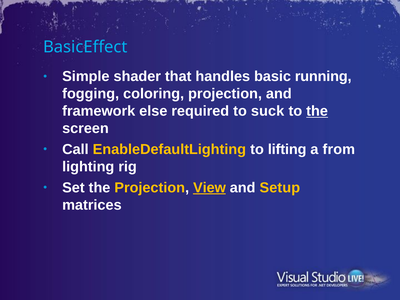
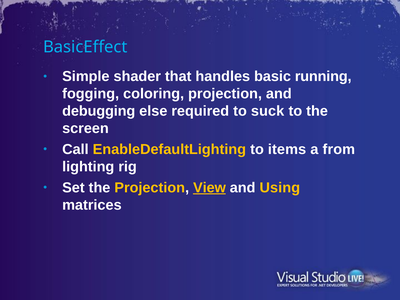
framework: framework -> debugging
the at (317, 111) underline: present -> none
lifting: lifting -> items
Setup: Setup -> Using
